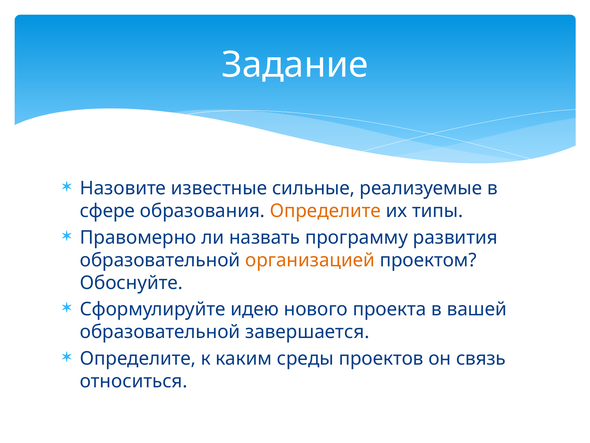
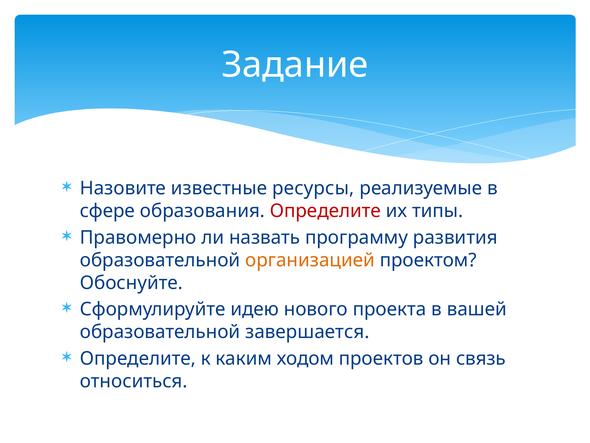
сильные: сильные -> ресурсы
Определите at (325, 211) colour: orange -> red
среды: среды -> ходом
